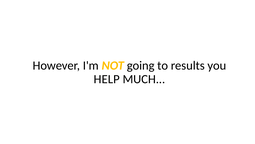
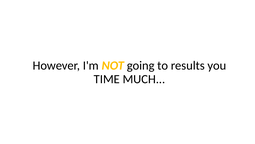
HELP: HELP -> TIME
